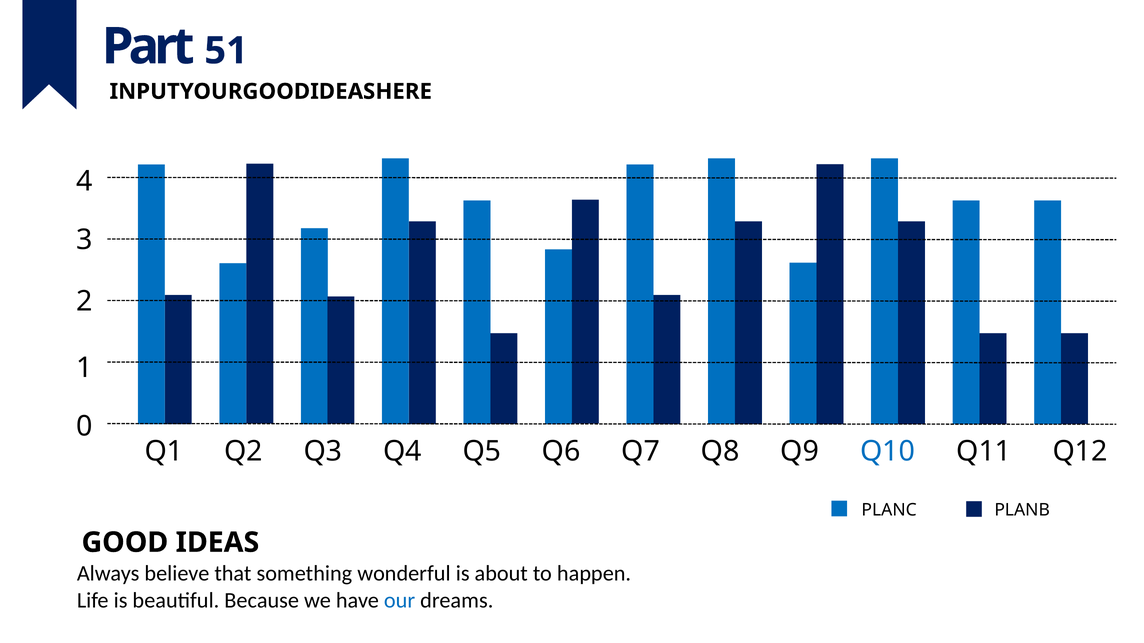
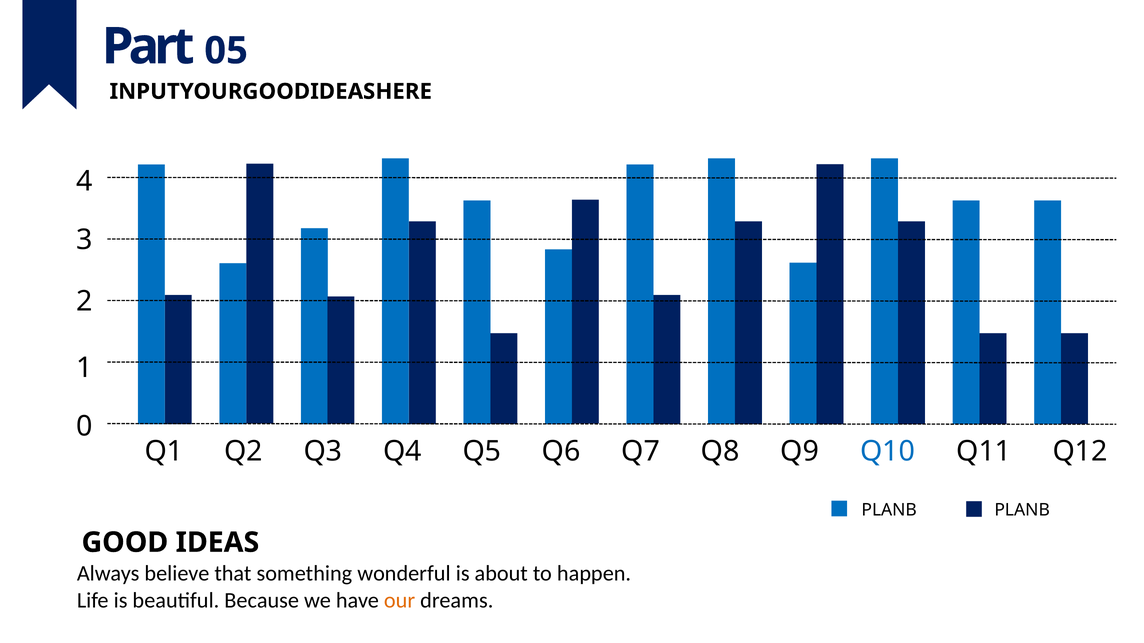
51: 51 -> 05
PLANC at (889, 510): PLANC -> PLANB
our colour: blue -> orange
